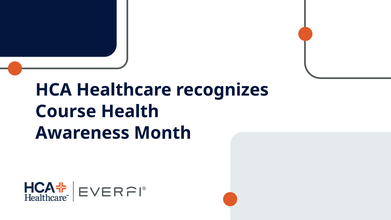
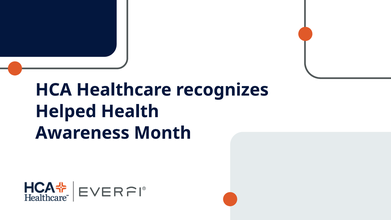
Course: Course -> Helped
